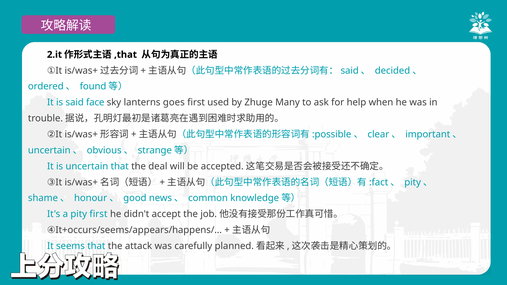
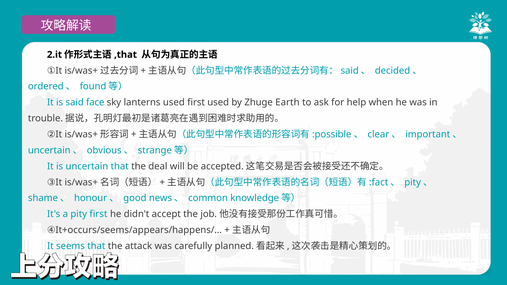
lanterns goes: goes -> used
Many: Many -> Earth
